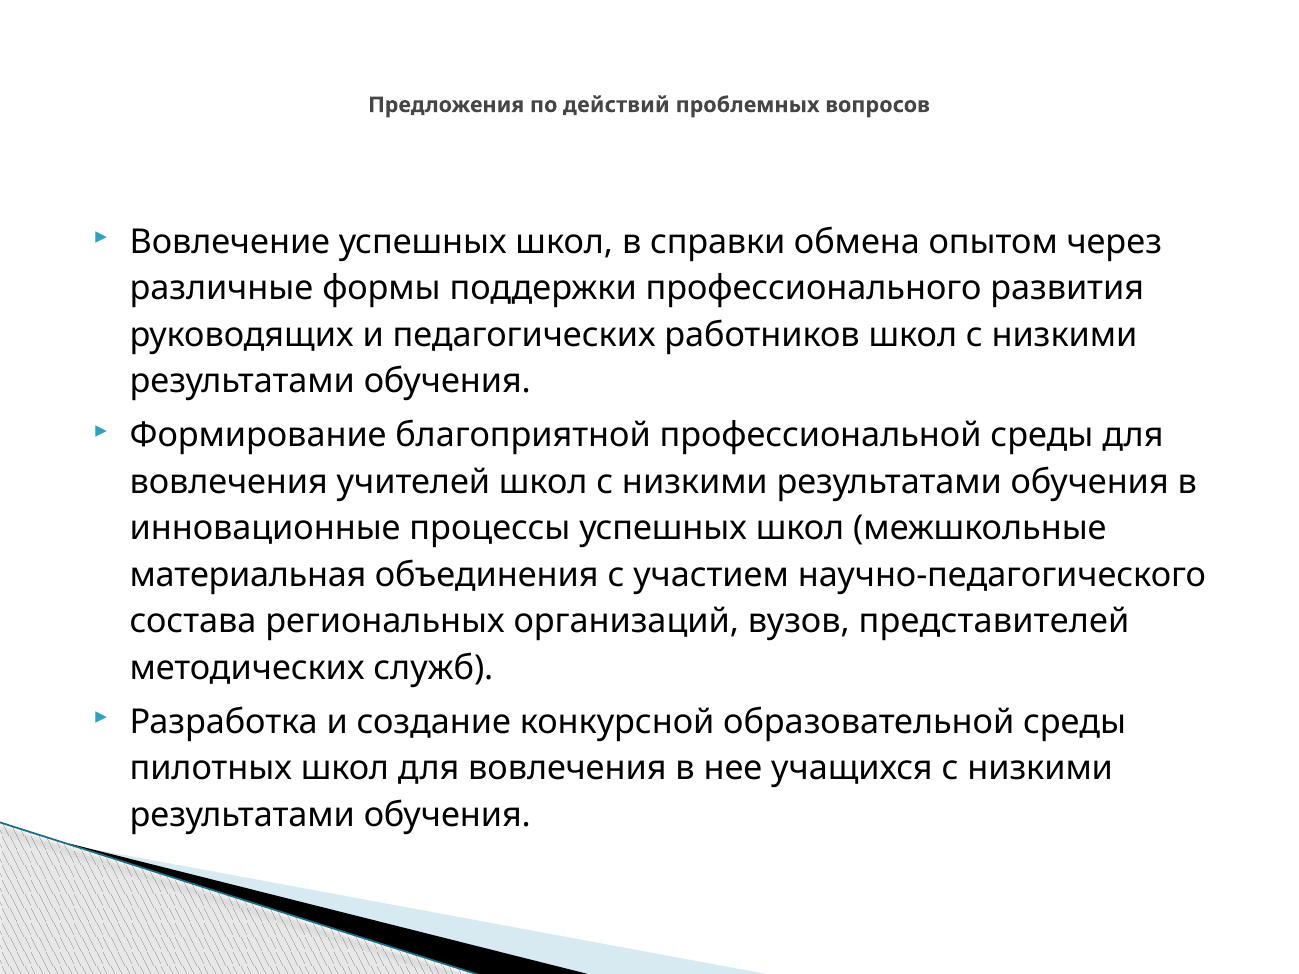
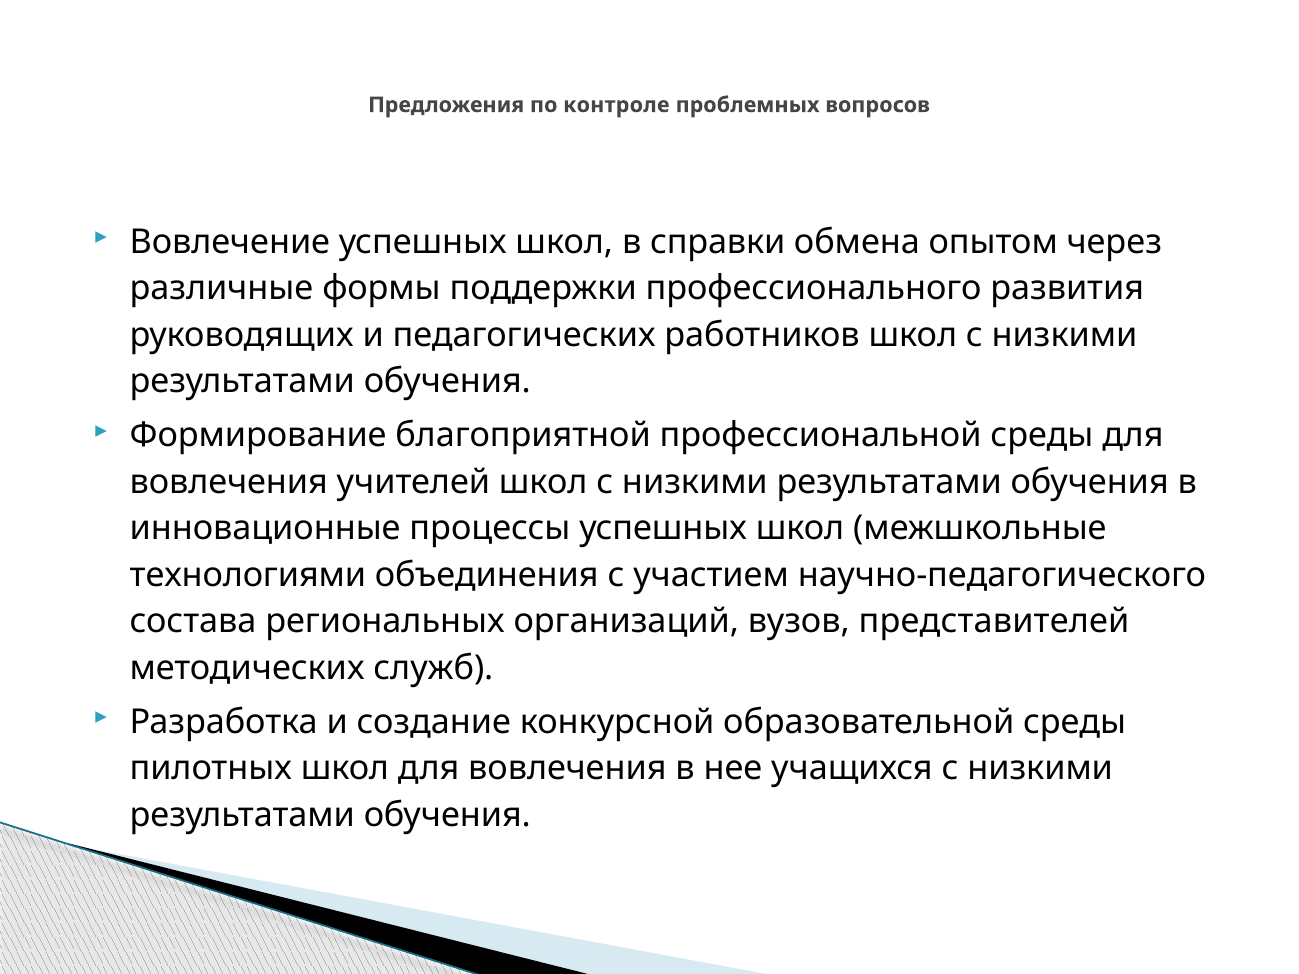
действий: действий -> контроле
материальная: материальная -> технологиями
